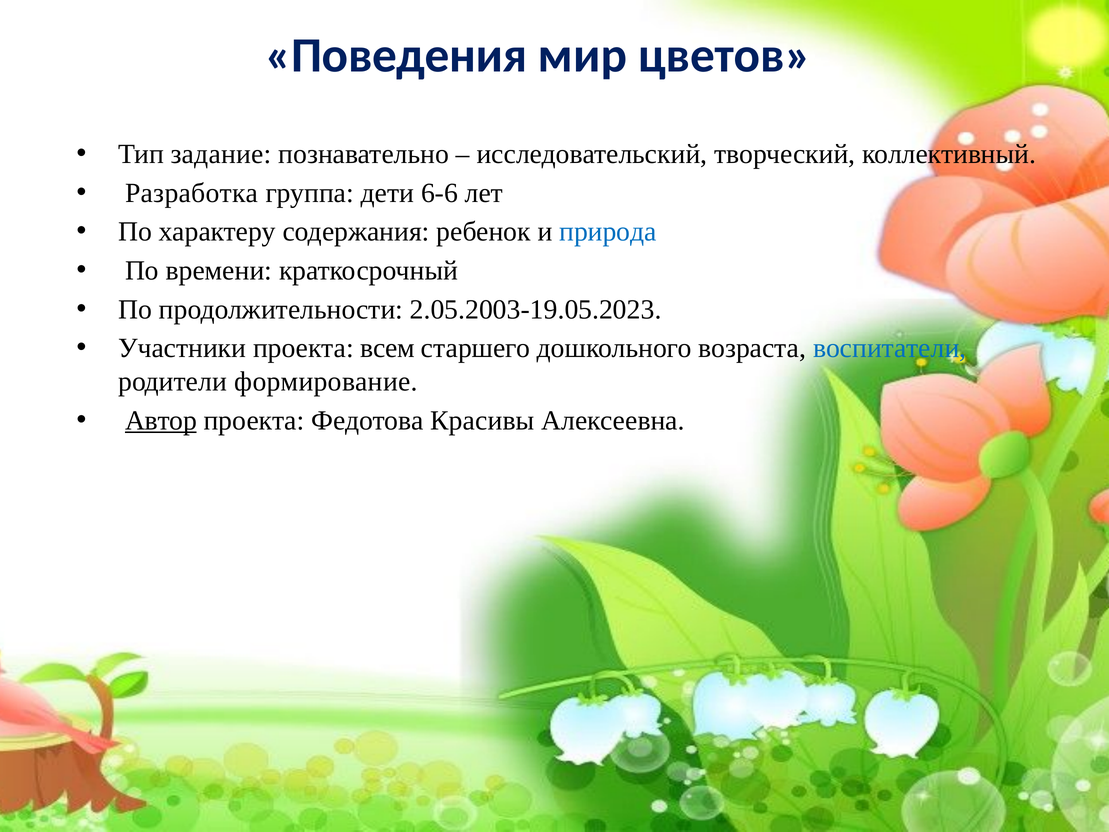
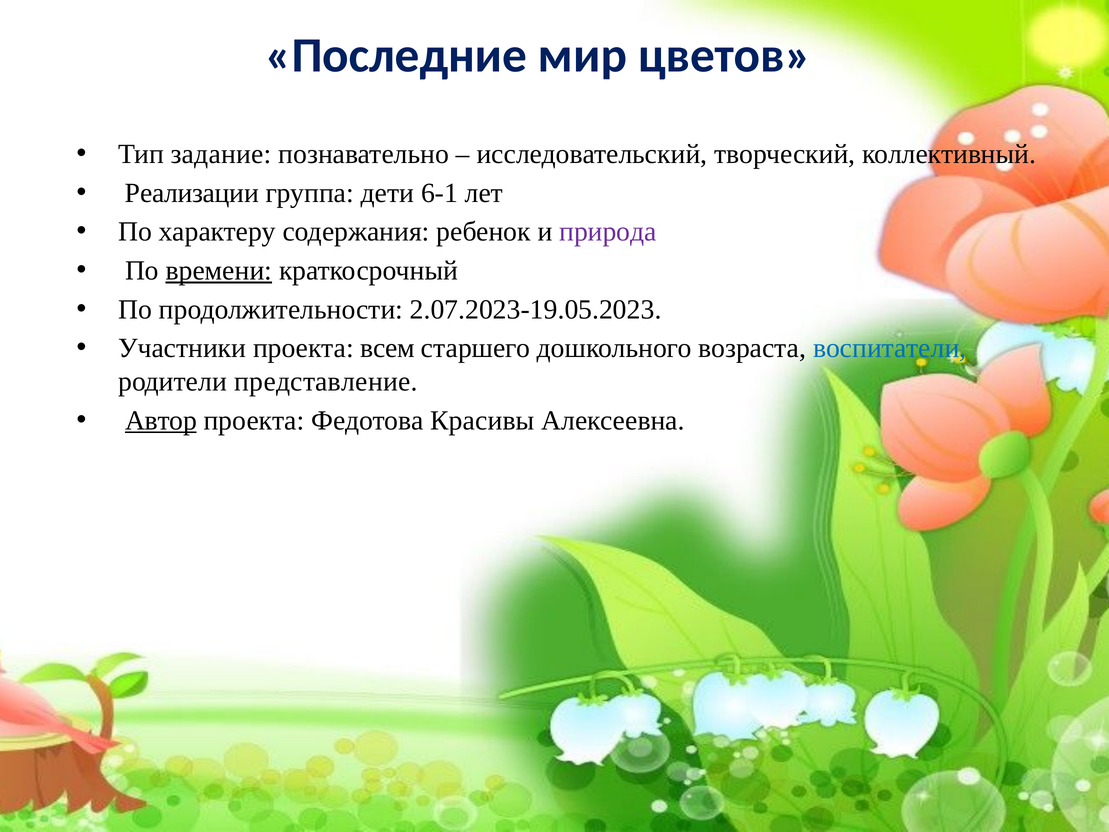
Поведения: Поведения -> Последние
Разработка: Разработка -> Реализации
6-6: 6-6 -> 6-1
природа colour: blue -> purple
времени underline: none -> present
2.05.2003-19.05.2023: 2.05.2003-19.05.2023 -> 2.07.2023-19.05.2023
формирование: формирование -> представление
